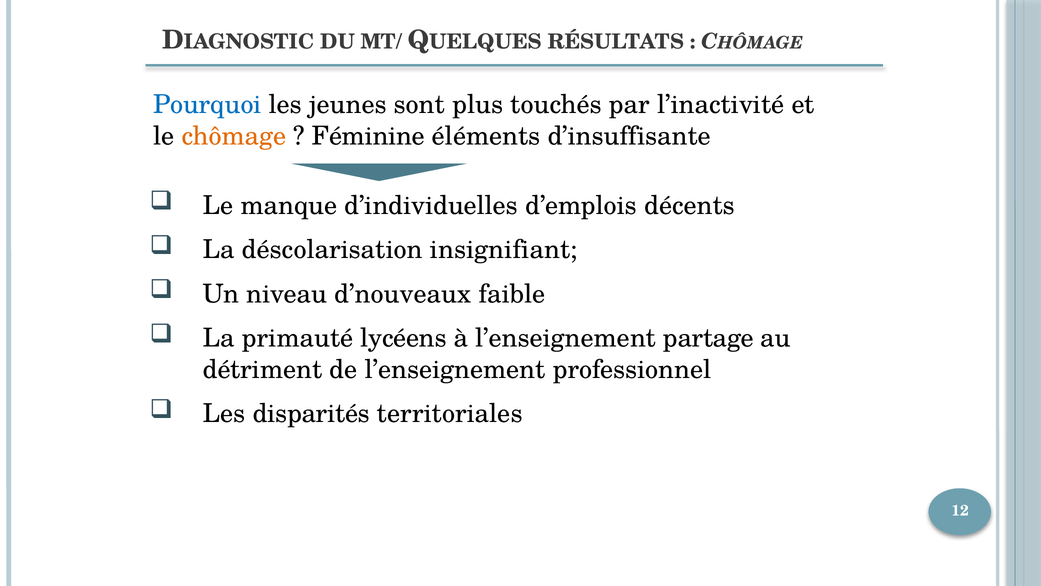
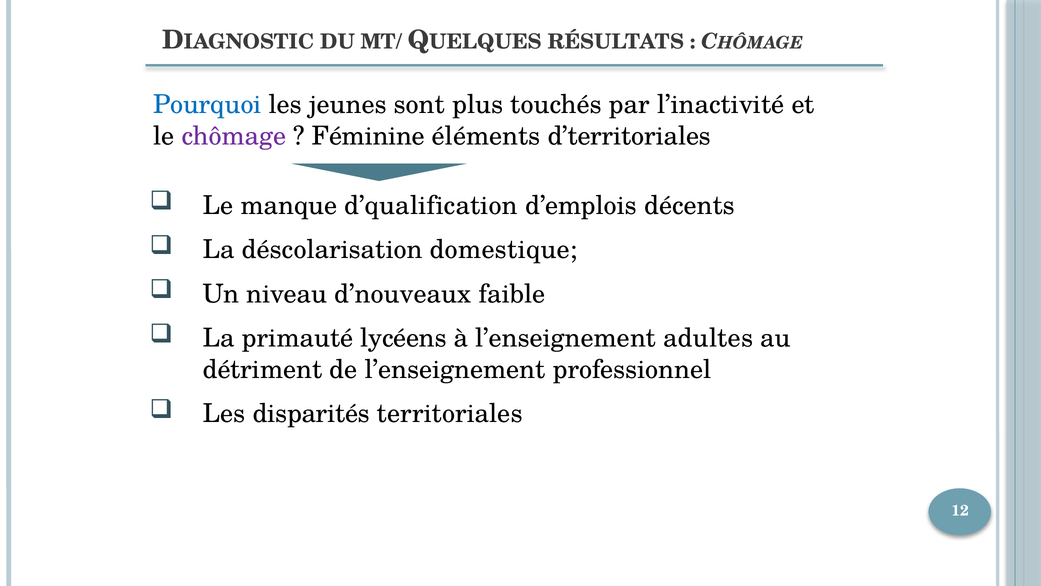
chômage colour: orange -> purple
d’insuffisante: d’insuffisante -> d’territoriales
d’individuelles: d’individuelles -> d’qualification
insignifiant: insignifiant -> domestique
partage: partage -> adultes
